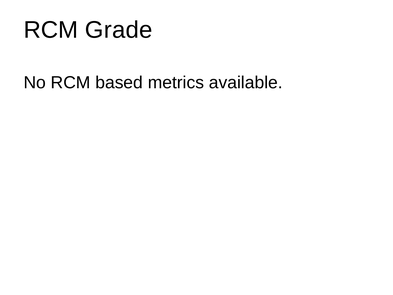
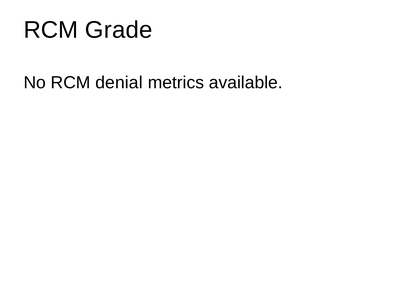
based: based -> denial
